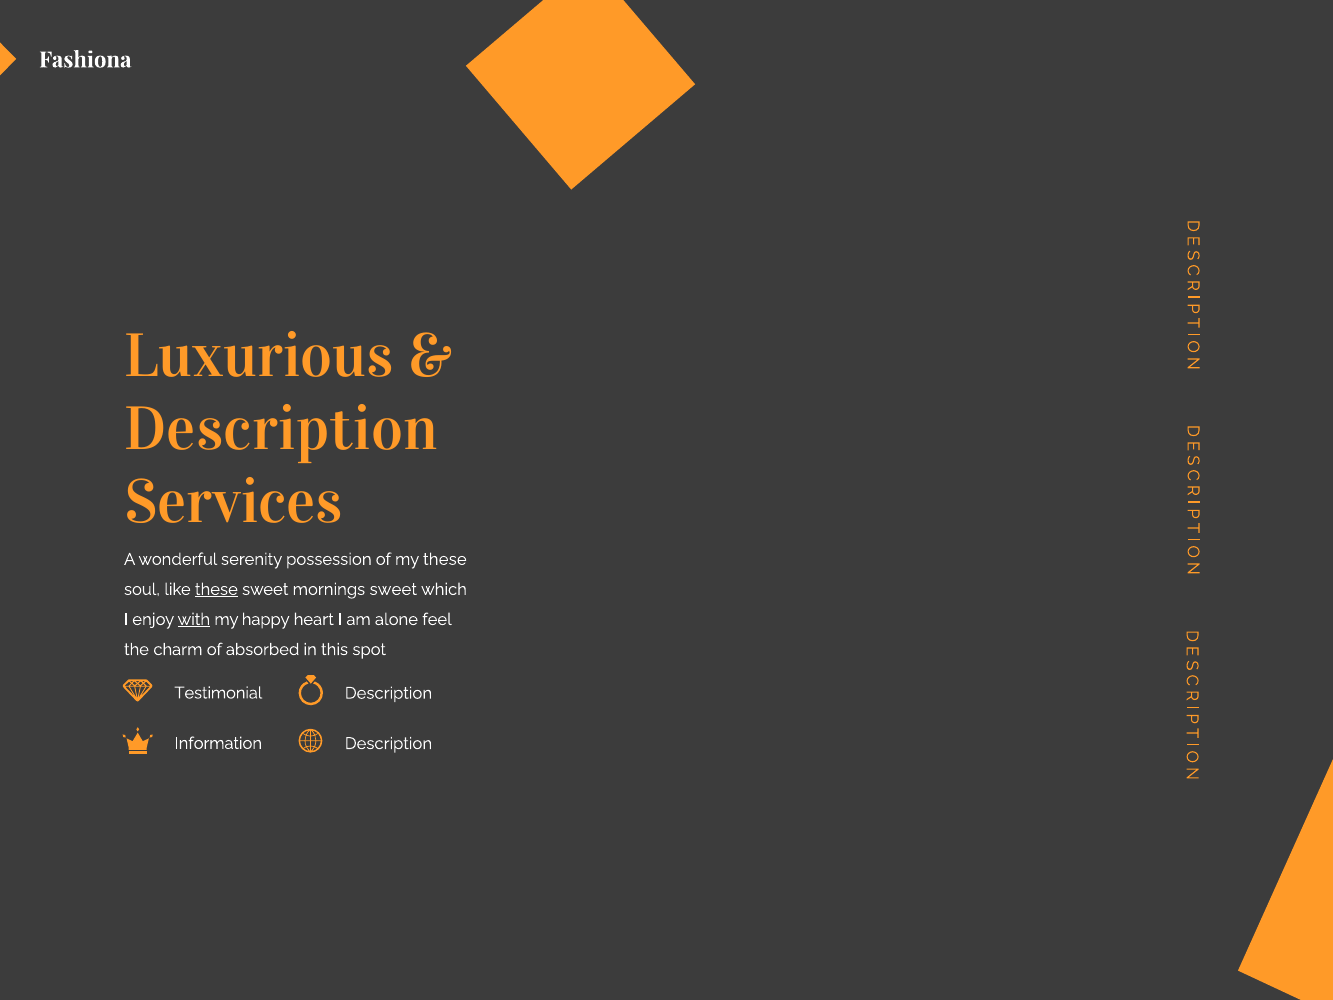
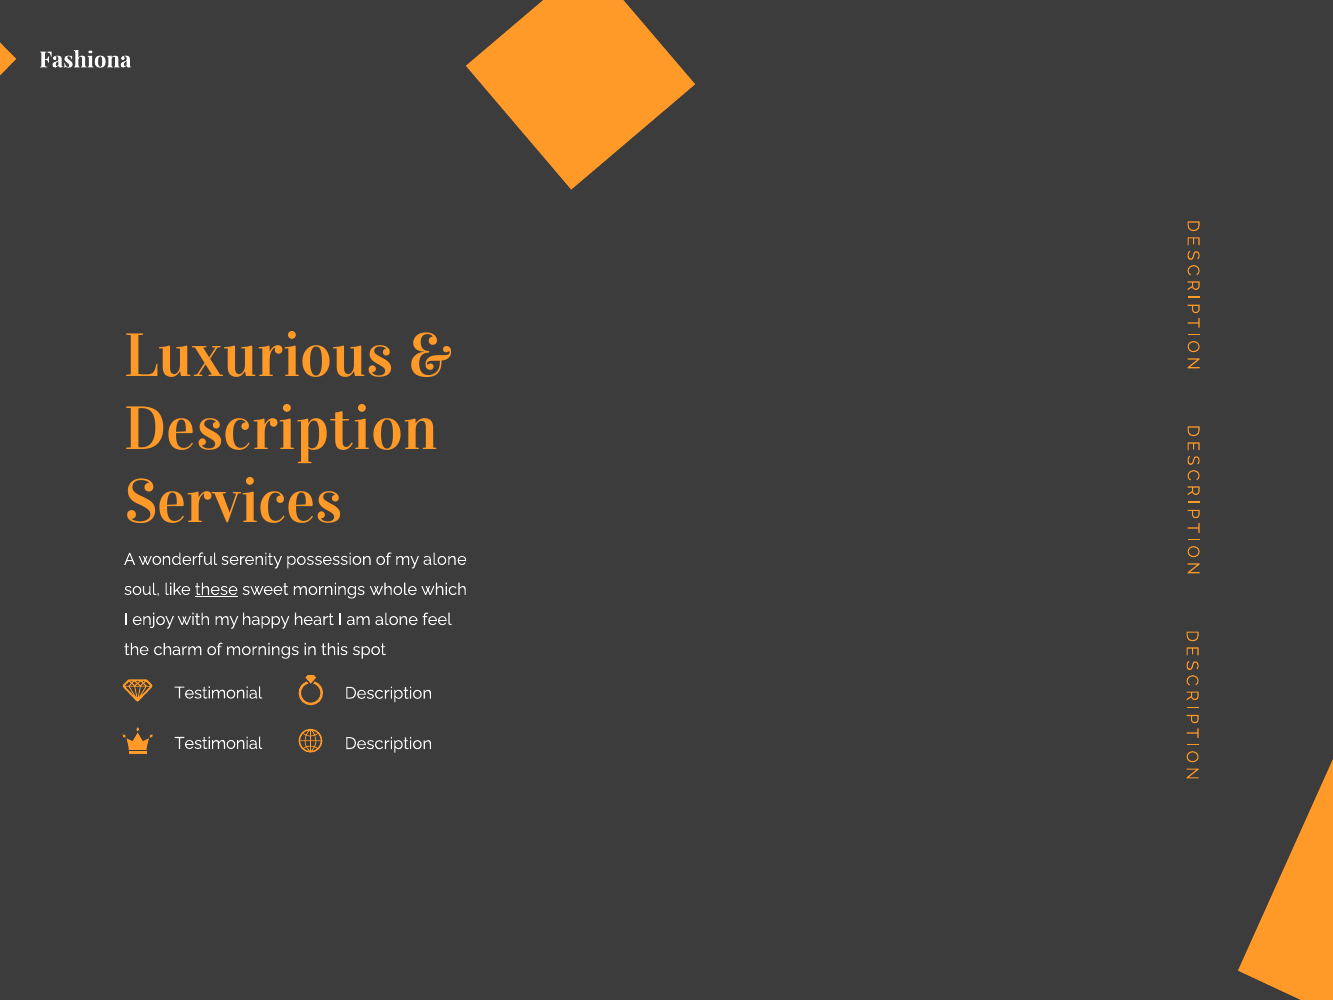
my these: these -> alone
mornings sweet: sweet -> whole
with underline: present -> none
of absorbed: absorbed -> mornings
Information at (218, 743): Information -> Testimonial
